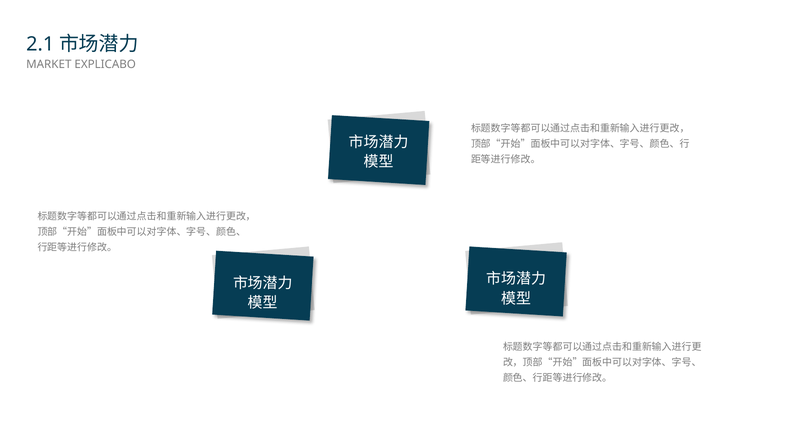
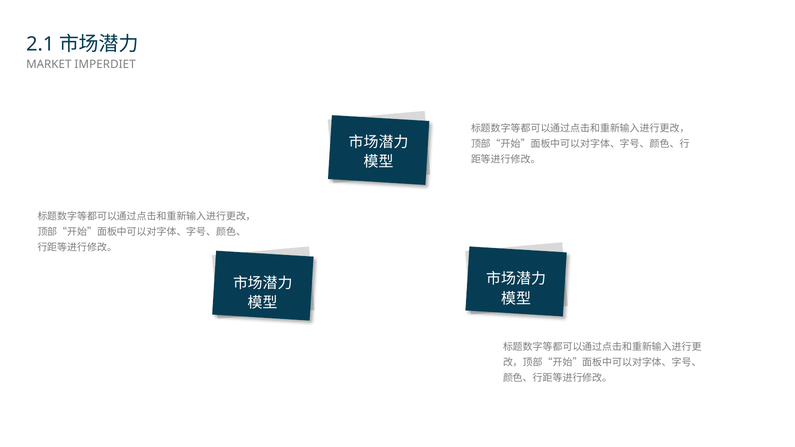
EXPLICABO: EXPLICABO -> IMPERDIET
